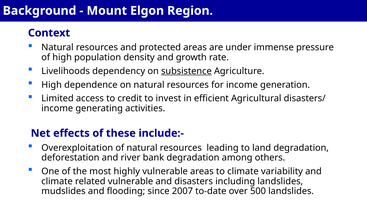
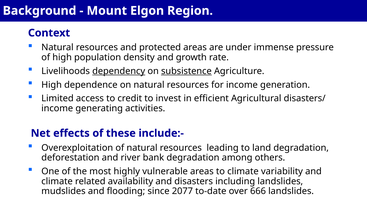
dependency underline: none -> present
related vulnerable: vulnerable -> availability
2007: 2007 -> 2077
500: 500 -> 666
